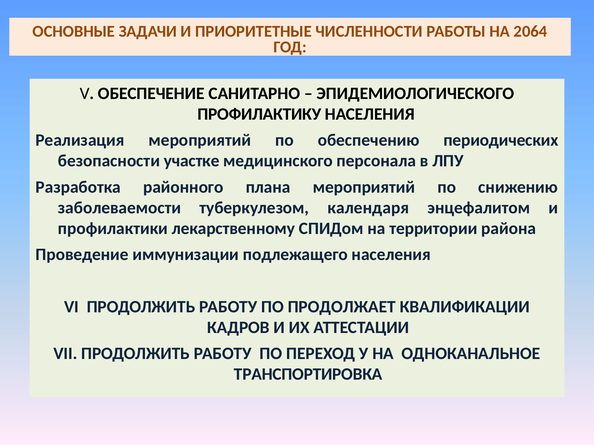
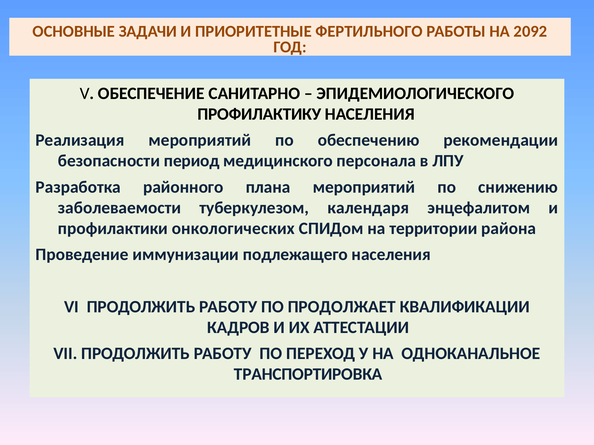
ЧИСЛЕННОСТИ: ЧИСЛЕННОСТИ -> ФЕРТИЛЬНОГО
2064: 2064 -> 2092
периодических: периодических -> рекомендации
участке: участке -> период
лекарственному: лекарственному -> онкологических
